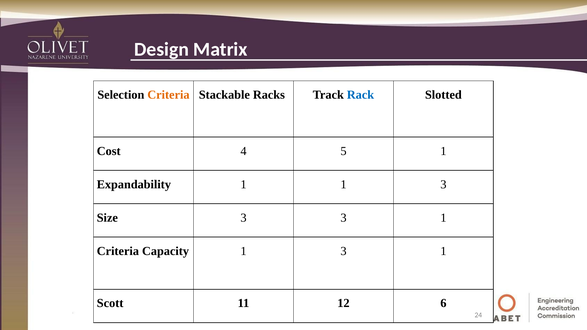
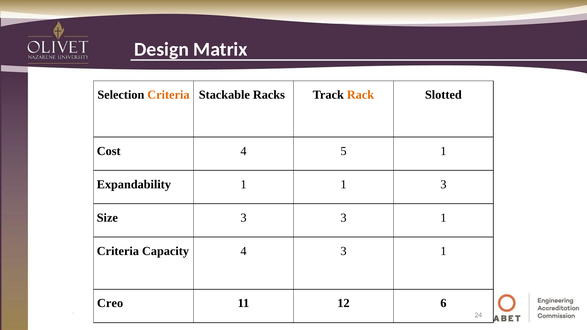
Rack colour: blue -> orange
Capacity 1: 1 -> 4
Scott: Scott -> Creo
